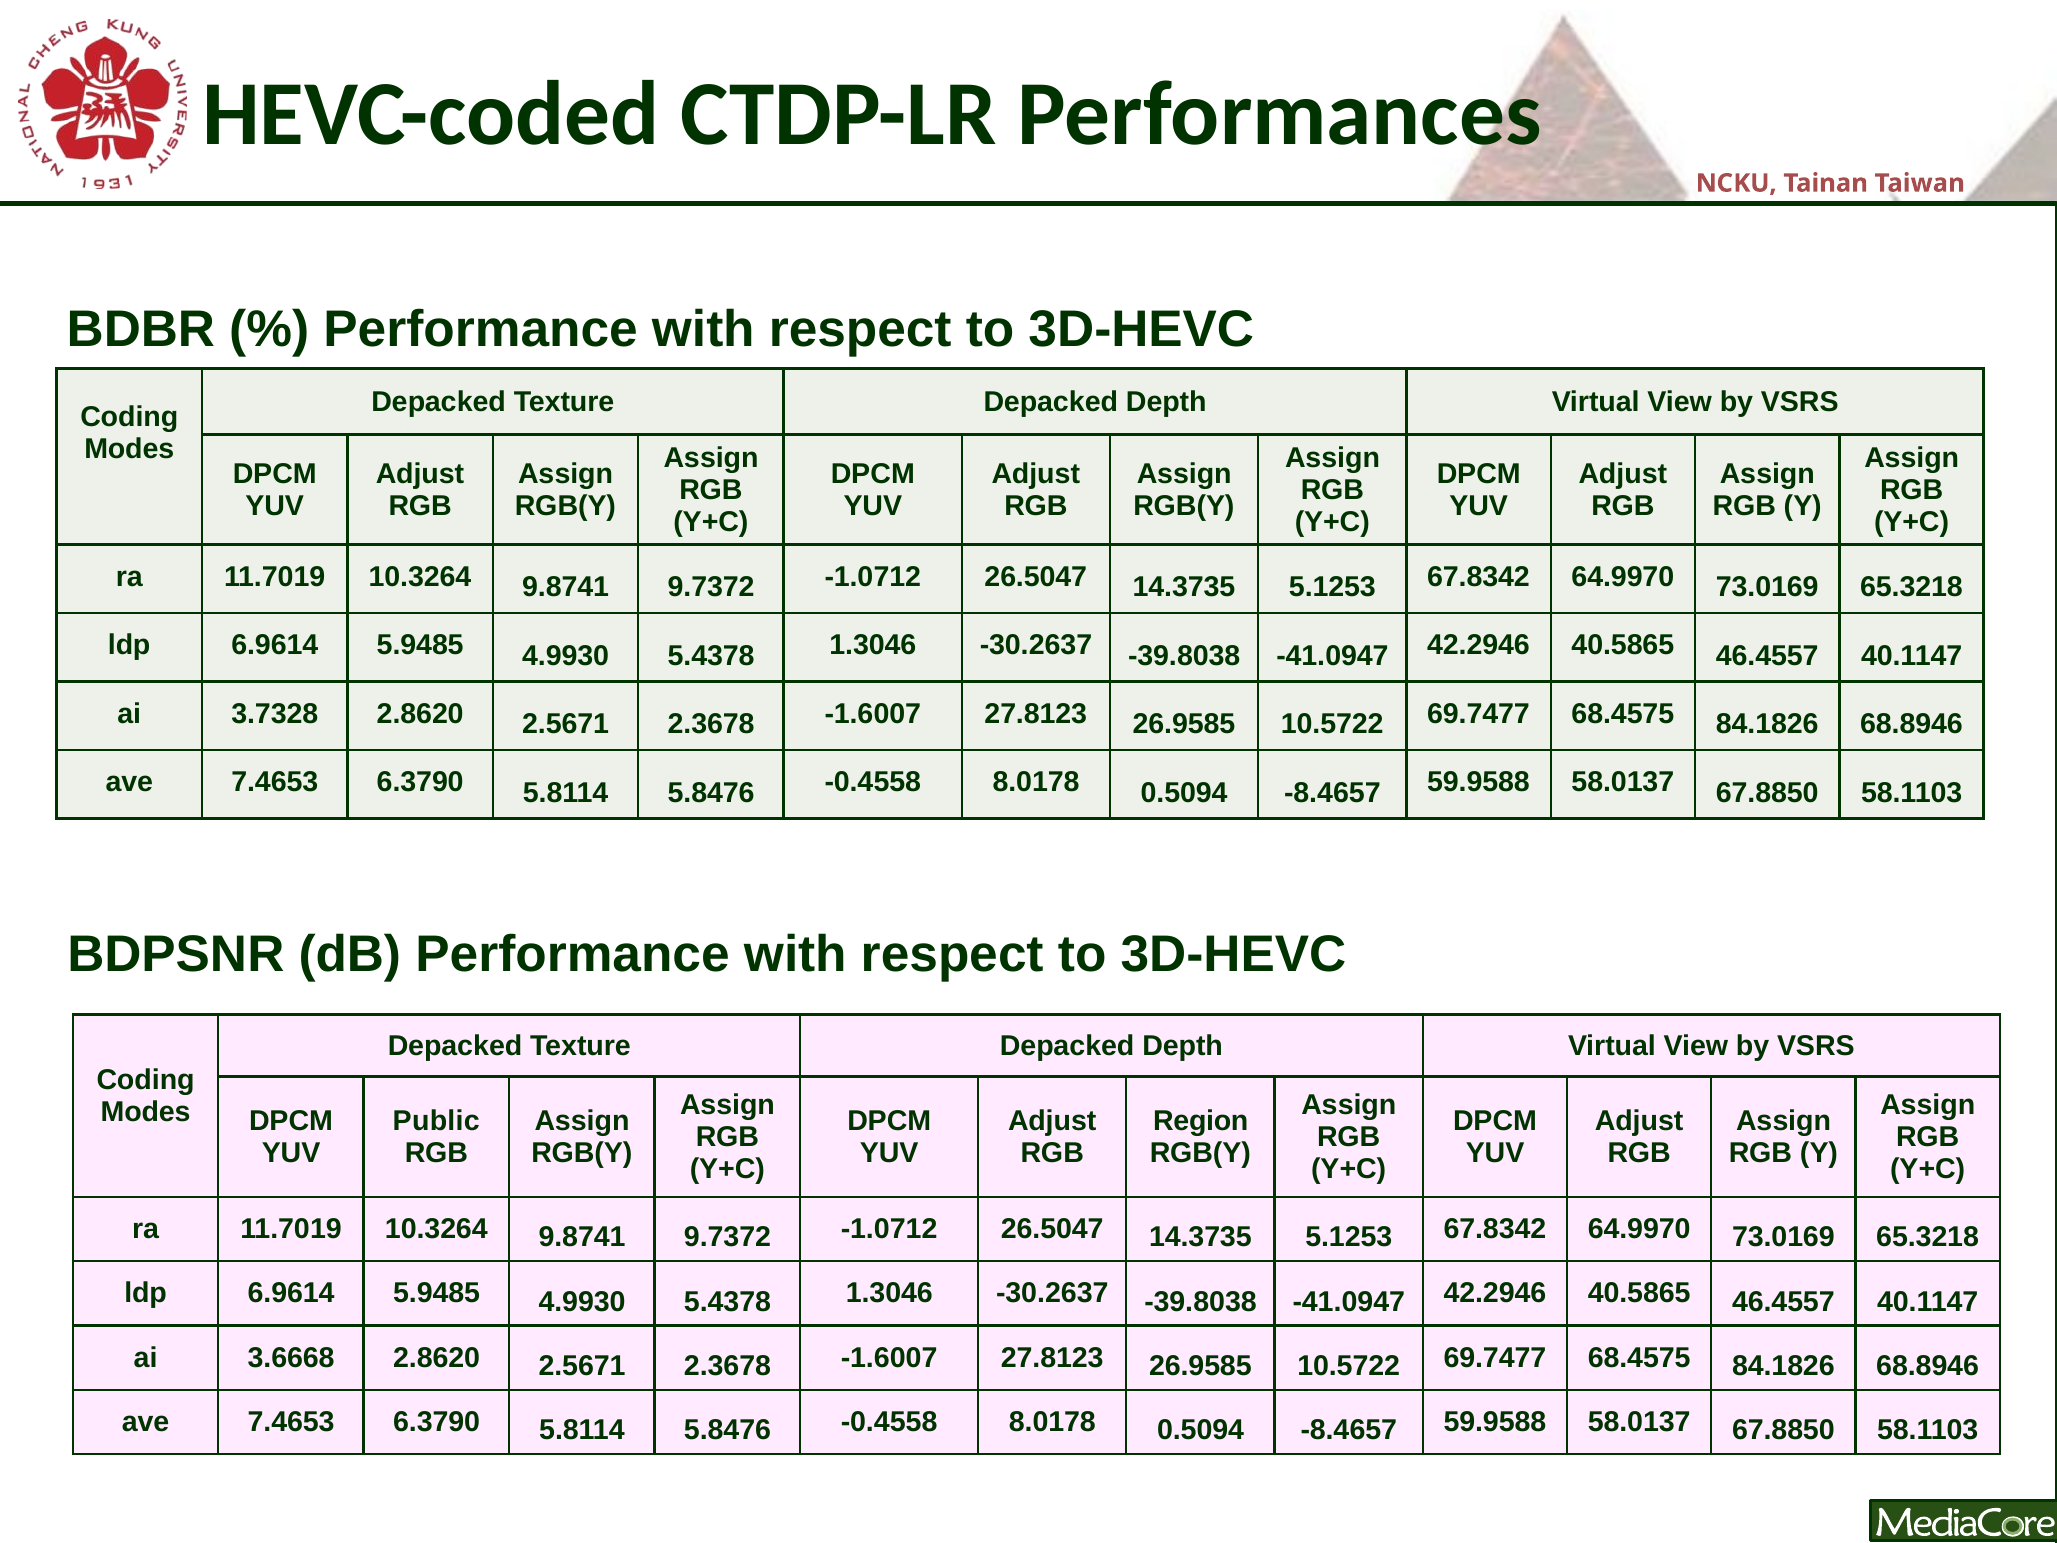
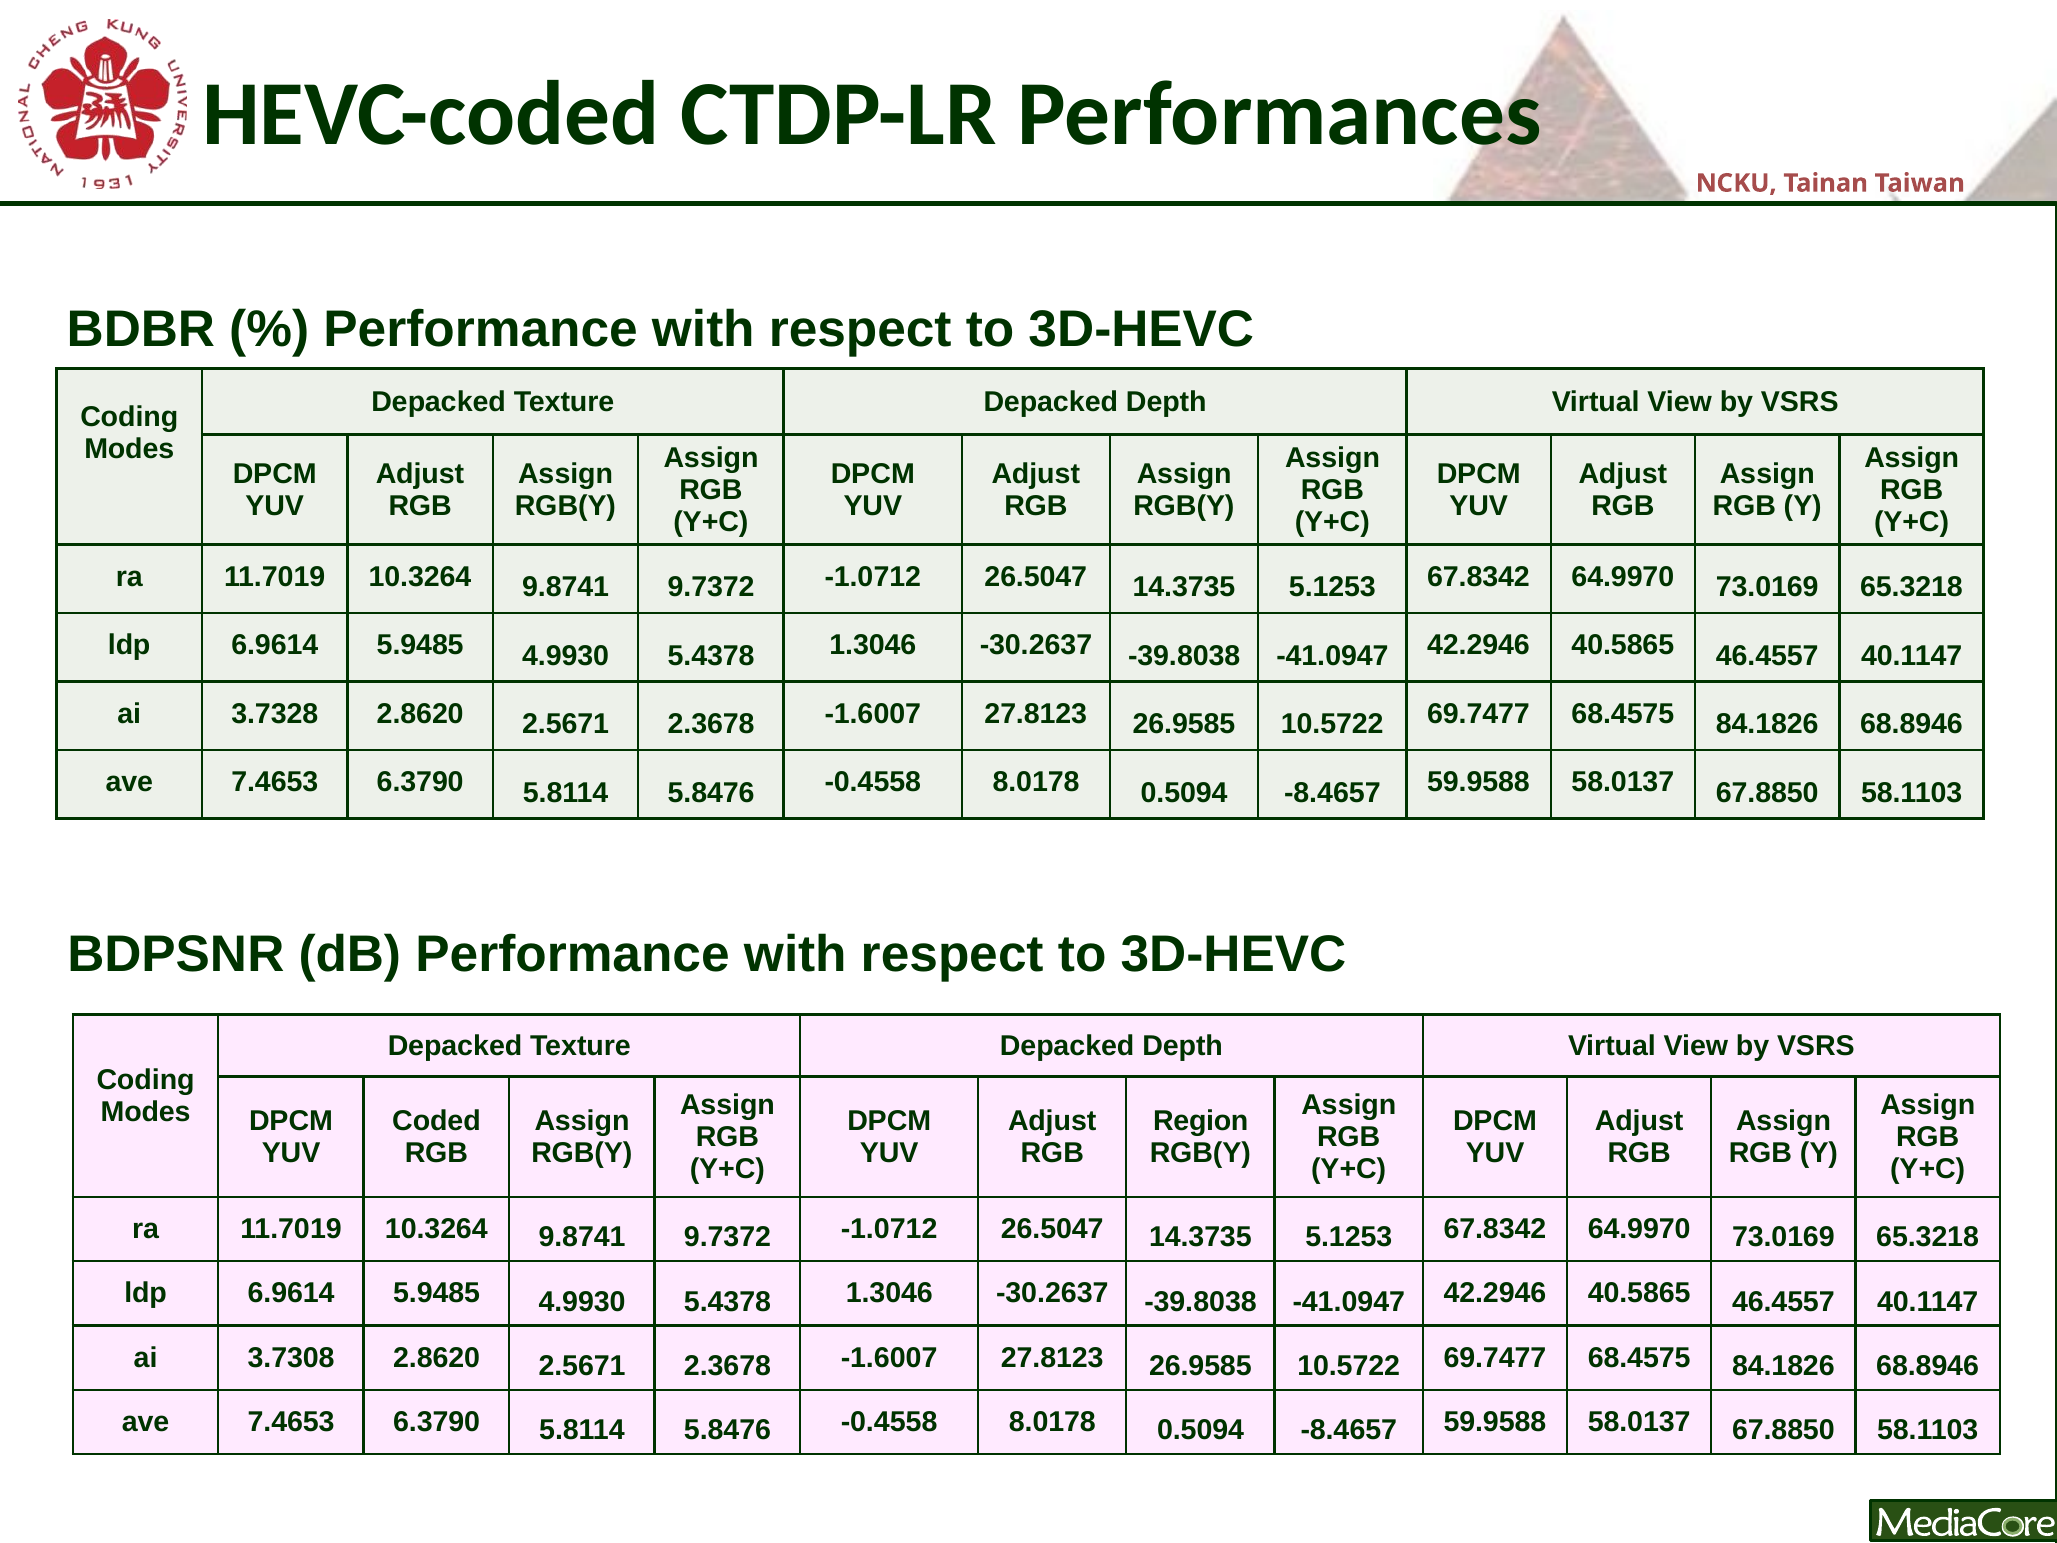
Public: Public -> Coded
3.6668: 3.6668 -> 3.7308
